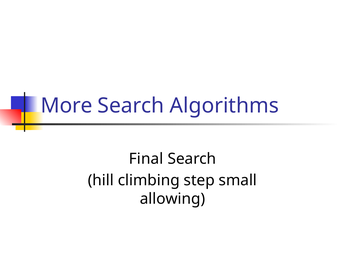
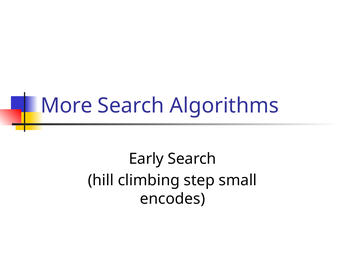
Final: Final -> Early
allowing: allowing -> encodes
